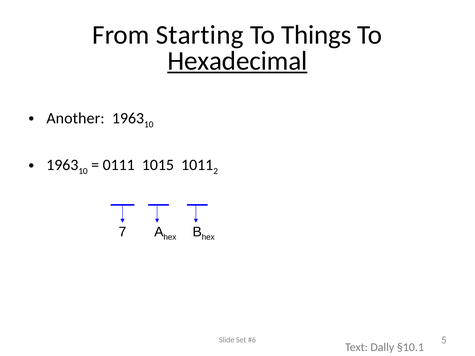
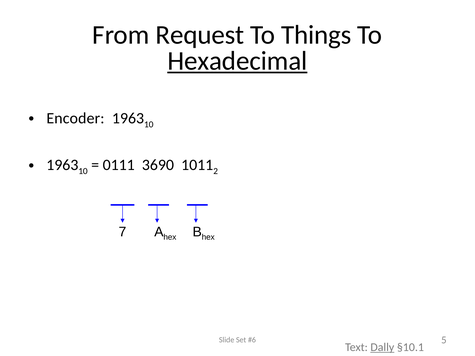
Starting: Starting -> Request
Another: Another -> Encoder
1015: 1015 -> 3690
Dally underline: none -> present
